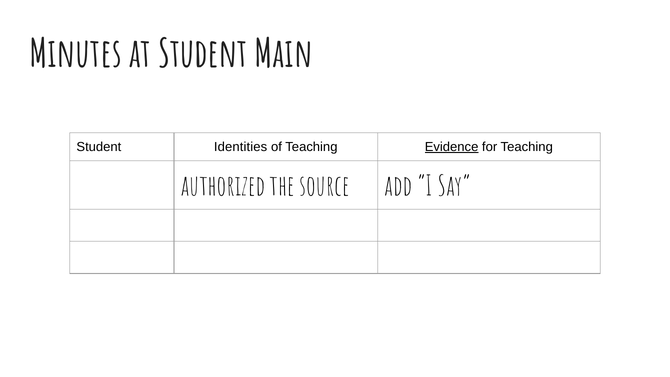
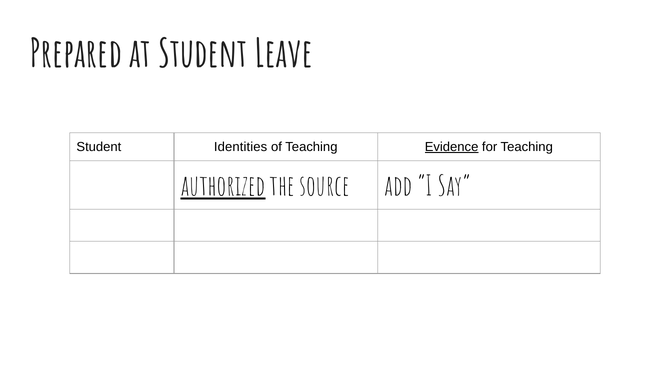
Minutes: Minutes -> Prepared
Main: Main -> Leave
authorized underline: none -> present
